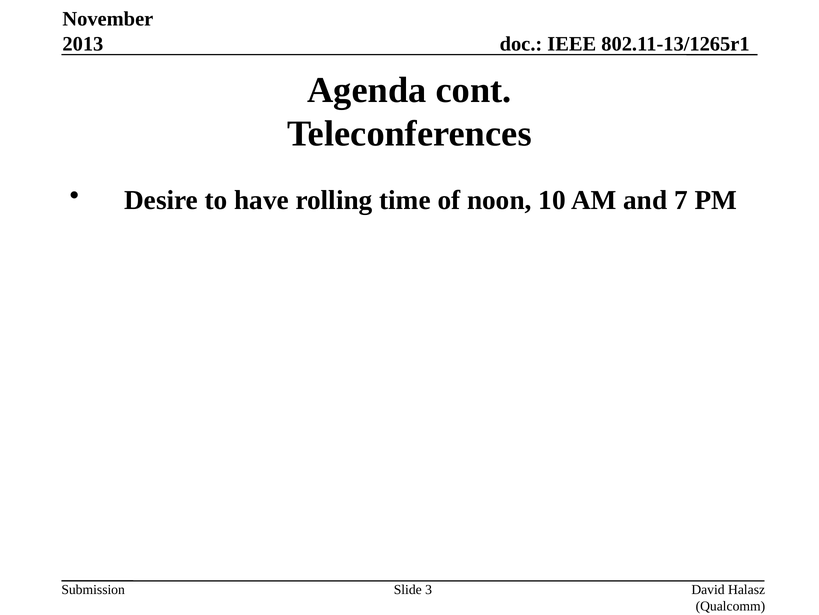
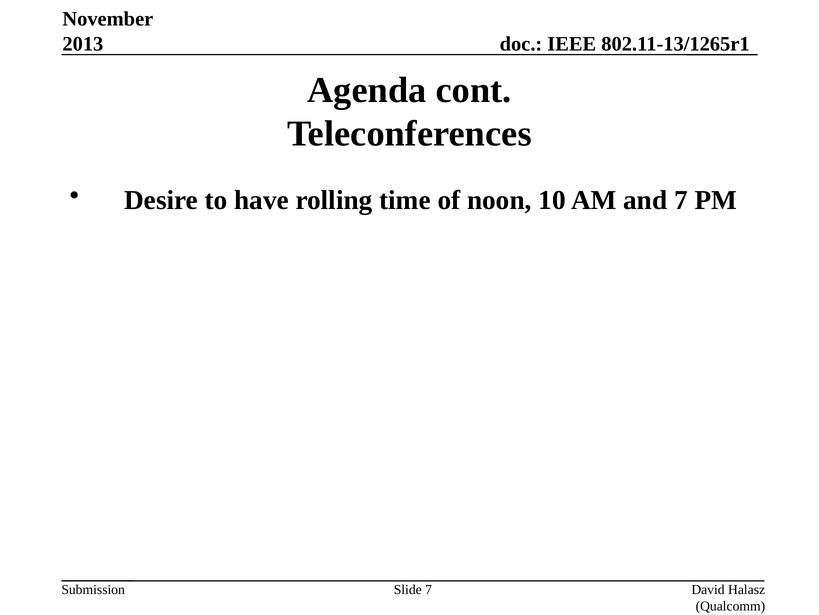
Slide 3: 3 -> 7
